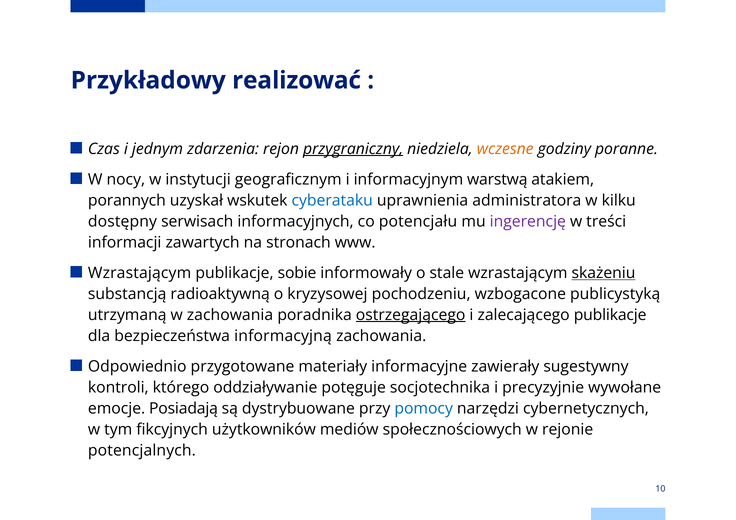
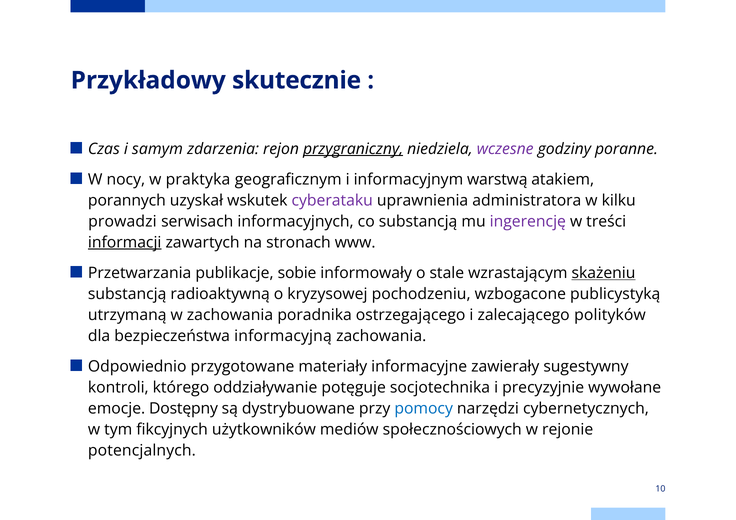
realizować: realizować -> skutecznie
jednym: jednym -> samym
wczesne colour: orange -> purple
instytucji: instytucji -> praktyka
cyberataku colour: blue -> purple
dostępny: dostępny -> prowadzi
co potencjału: potencjału -> substancją
informacji underline: none -> present
Wzrastającym at (140, 273): Wzrastającym -> Przetwarzania
ostrzegającego underline: present -> none
zalecającego publikacje: publikacje -> polityków
Posiadają: Posiadają -> Dostępny
